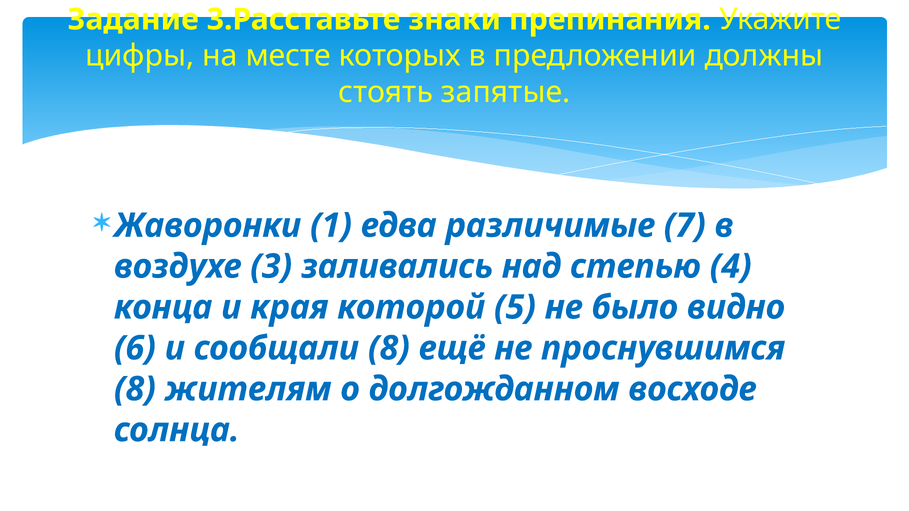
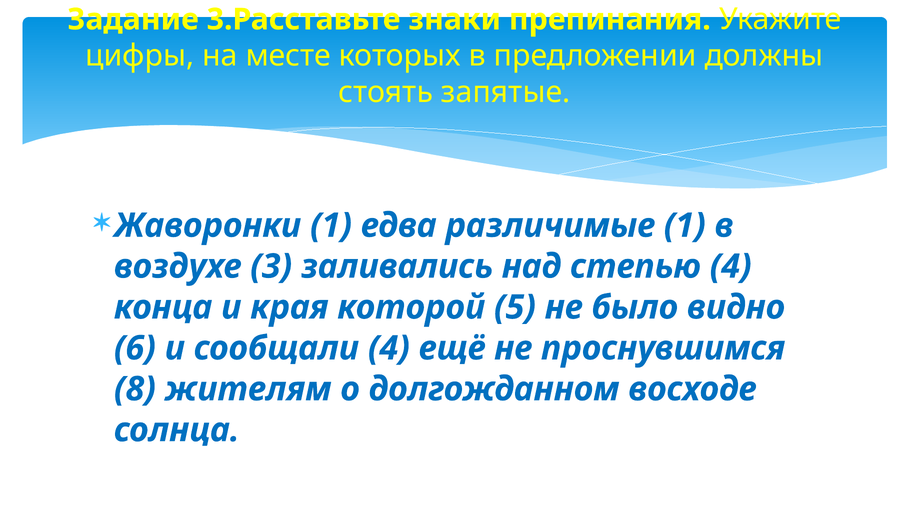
различимые 7: 7 -> 1
сообщали 8: 8 -> 4
